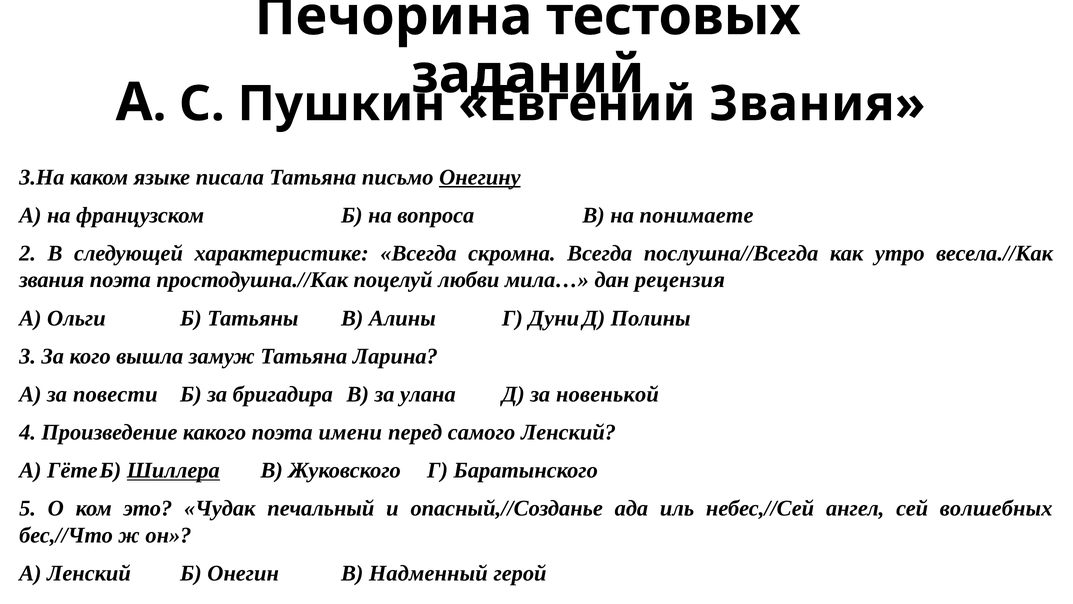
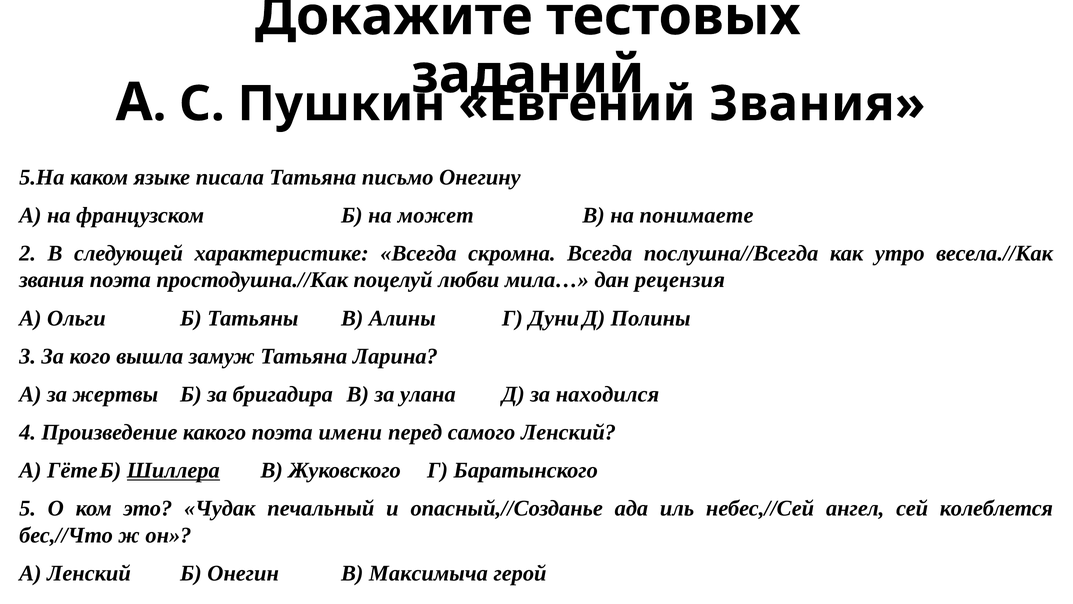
Печорина: Печорина -> Докажите
3.На: 3.На -> 5.На
Онегину underline: present -> none
вопроса: вопроса -> может
повести: повести -> жертвы
новенькой: новенькой -> находился
волшебных: волшебных -> колеблется
Надменный: Надменный -> Максимыча
